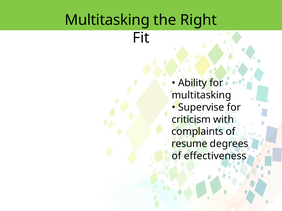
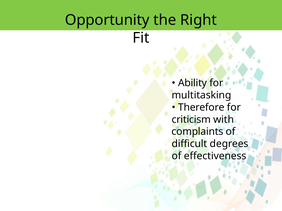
Multitasking at (107, 20): Multitasking -> Opportunity
Supervise: Supervise -> Therefore
resume: resume -> difficult
